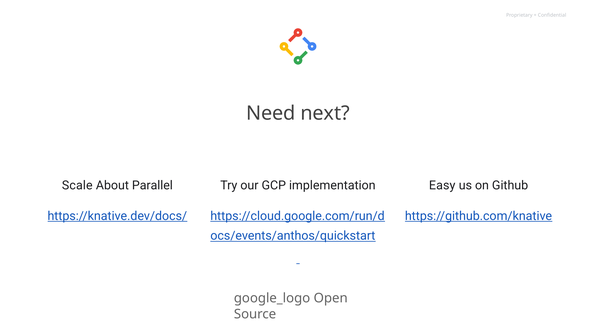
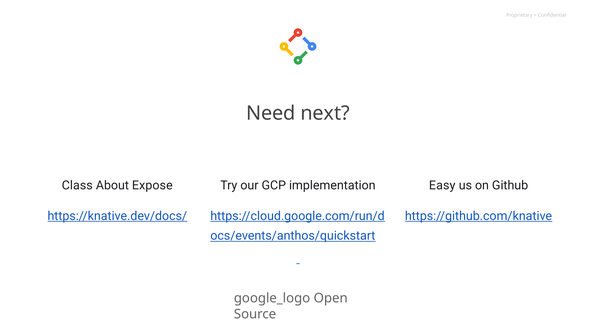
Scale: Scale -> Class
Parallel: Parallel -> Expose
